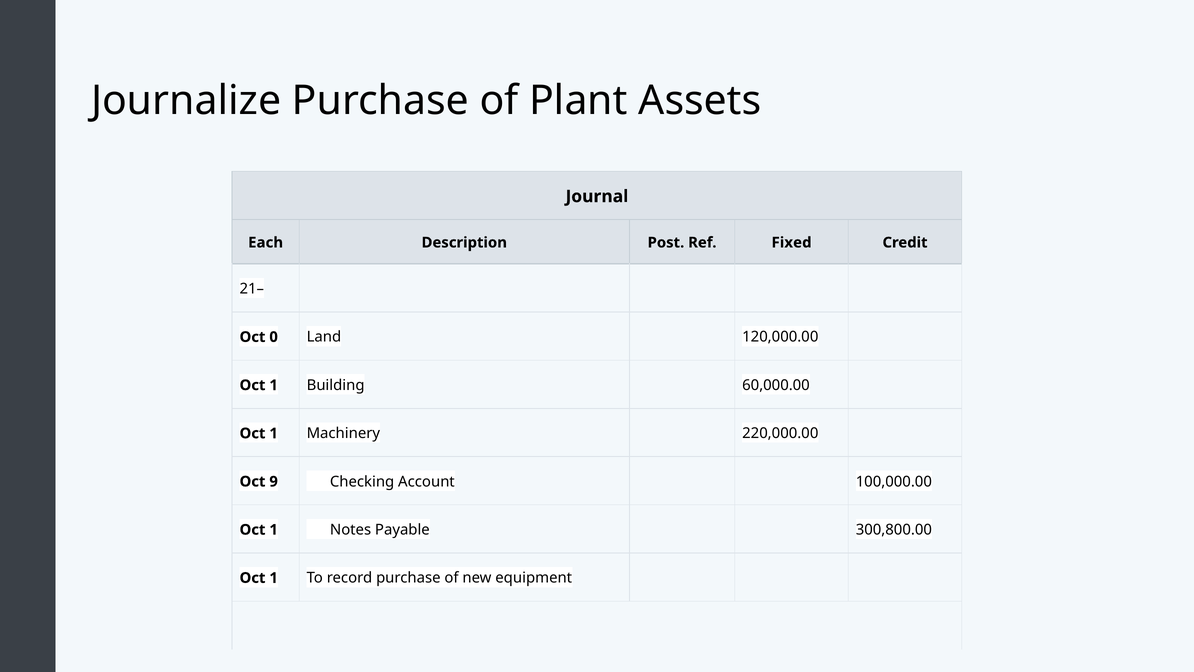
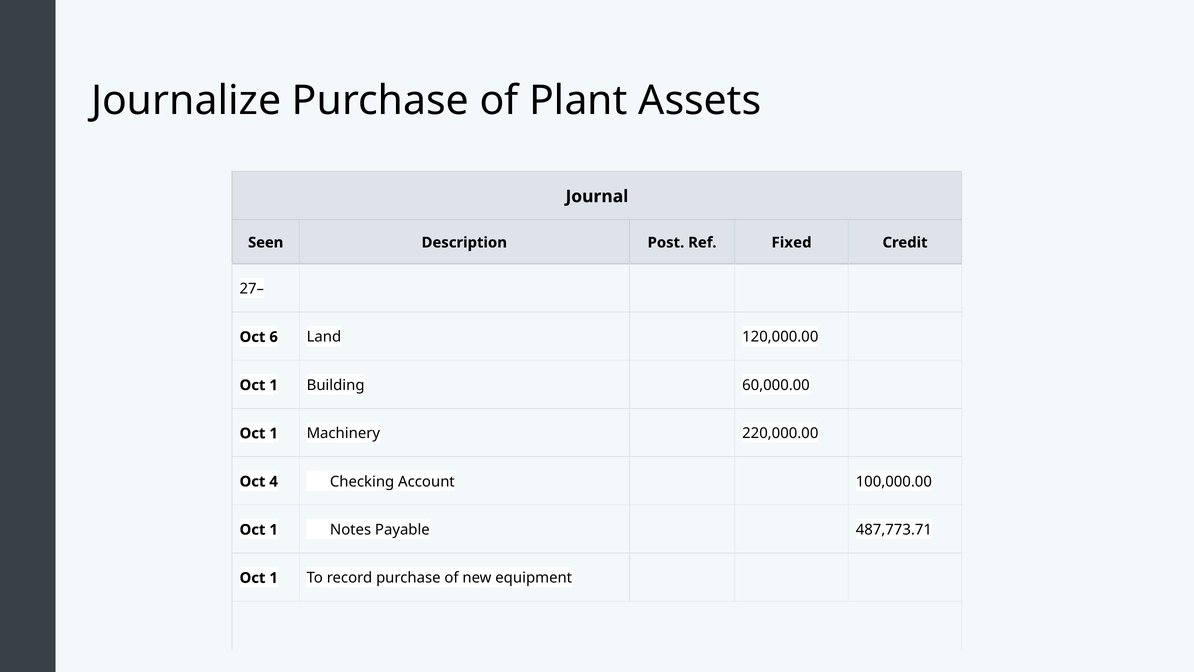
Each: Each -> Seen
21–: 21– -> 27–
0: 0 -> 6
9: 9 -> 4
300,800.00: 300,800.00 -> 487,773.71
